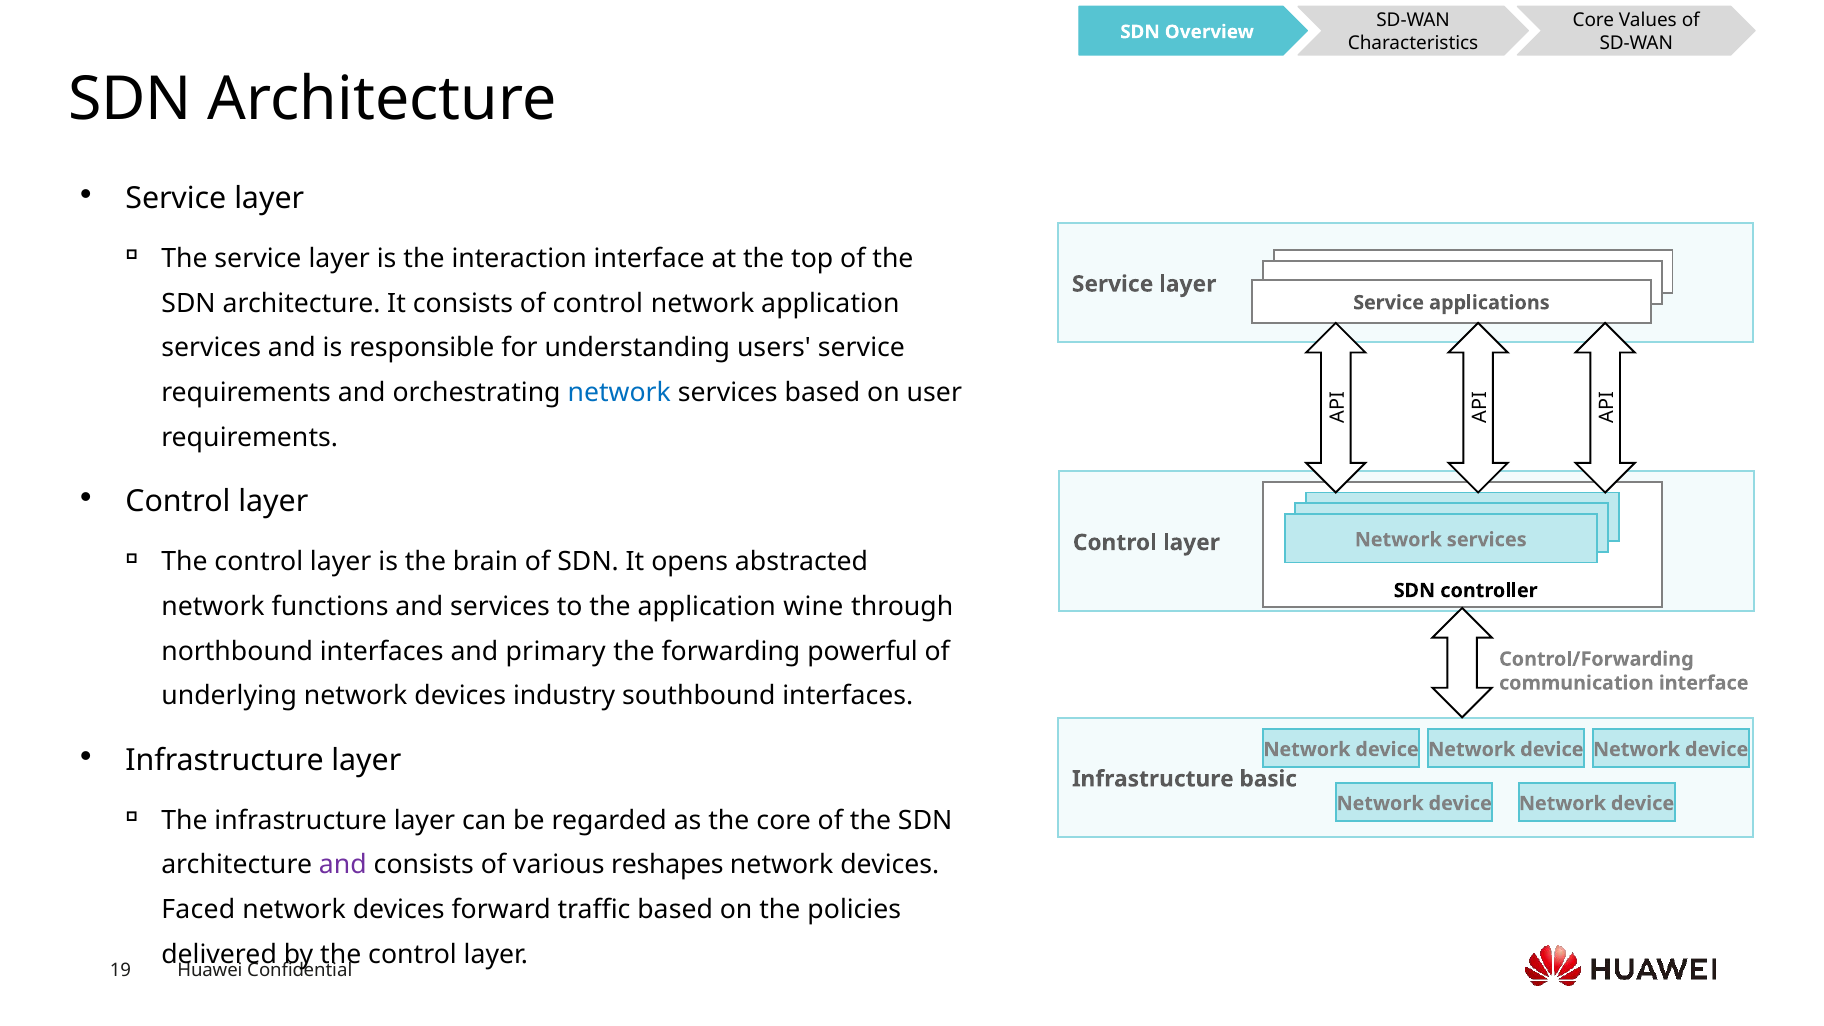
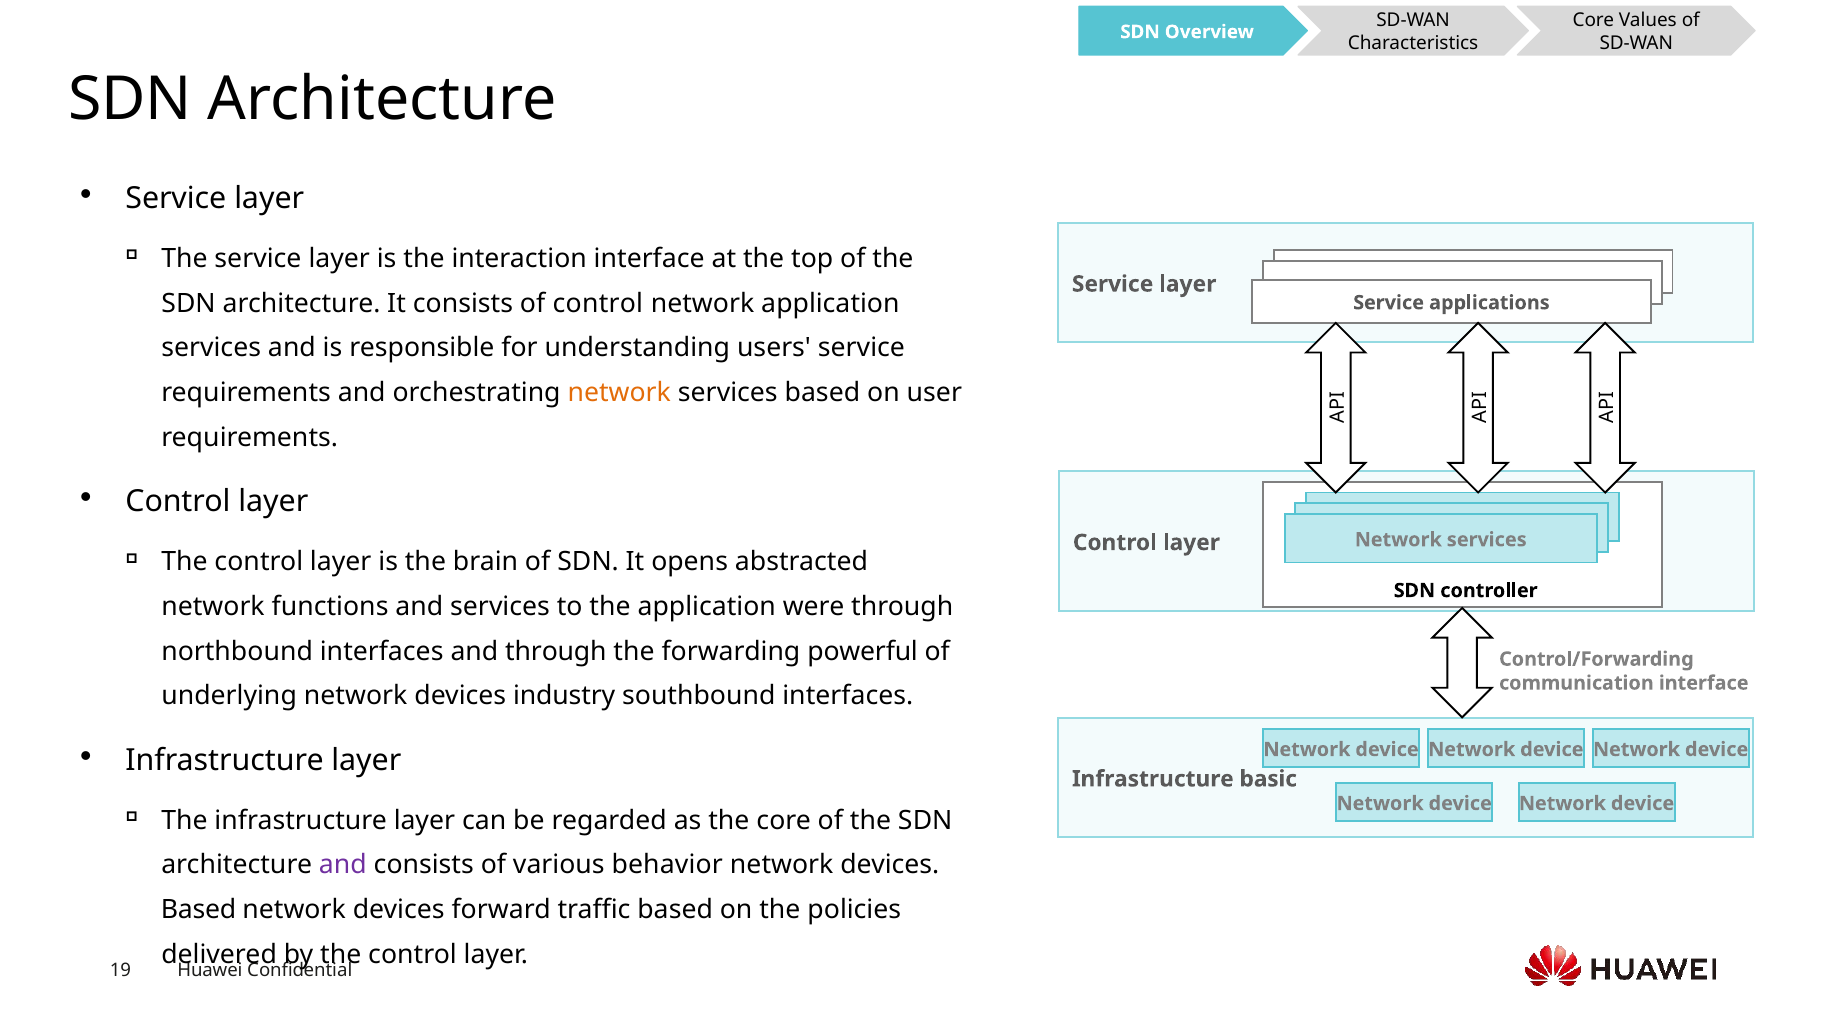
network at (619, 393) colour: blue -> orange
wine: wine -> were
and primary: primary -> through
reshapes: reshapes -> behavior
Faced at (198, 910): Faced -> Based
